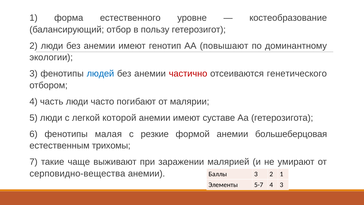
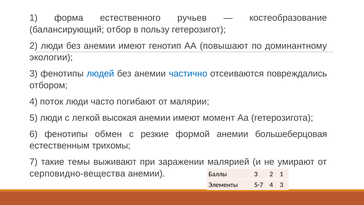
уровне: уровне -> ручьев
частично colour: red -> blue
генетического: генетического -> повреждались
часть: часть -> поток
которой: которой -> высокая
суставе: суставе -> момент
малая: малая -> обмен
чаще: чаще -> темы
